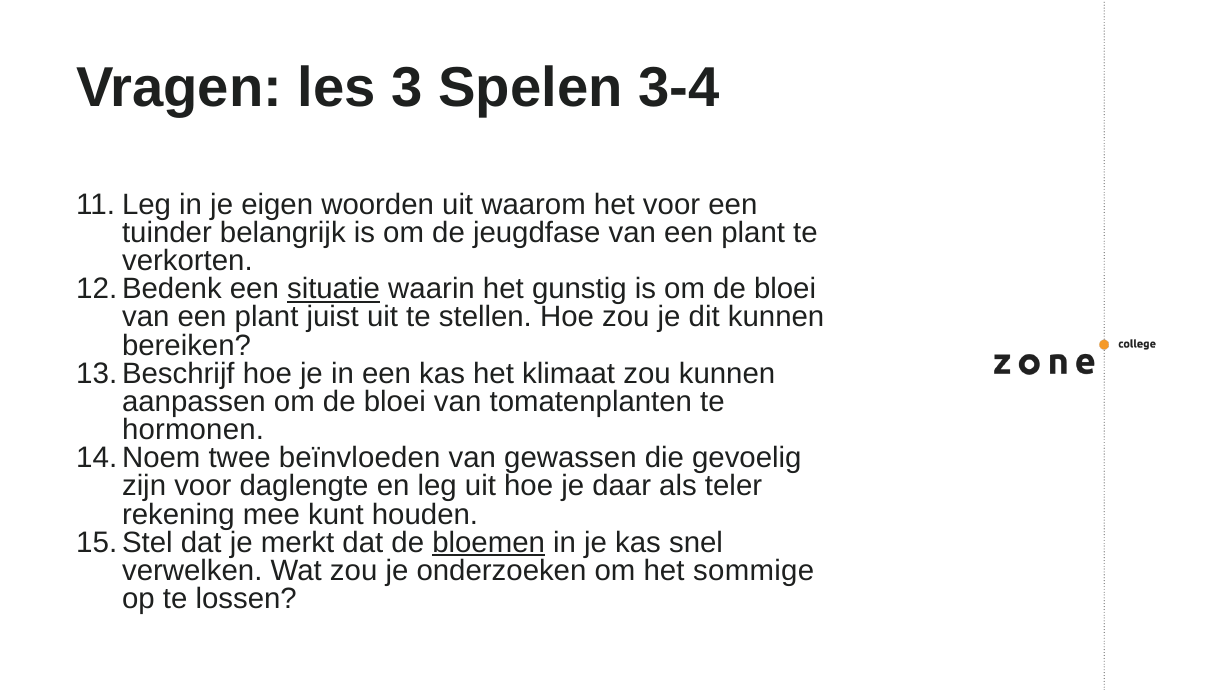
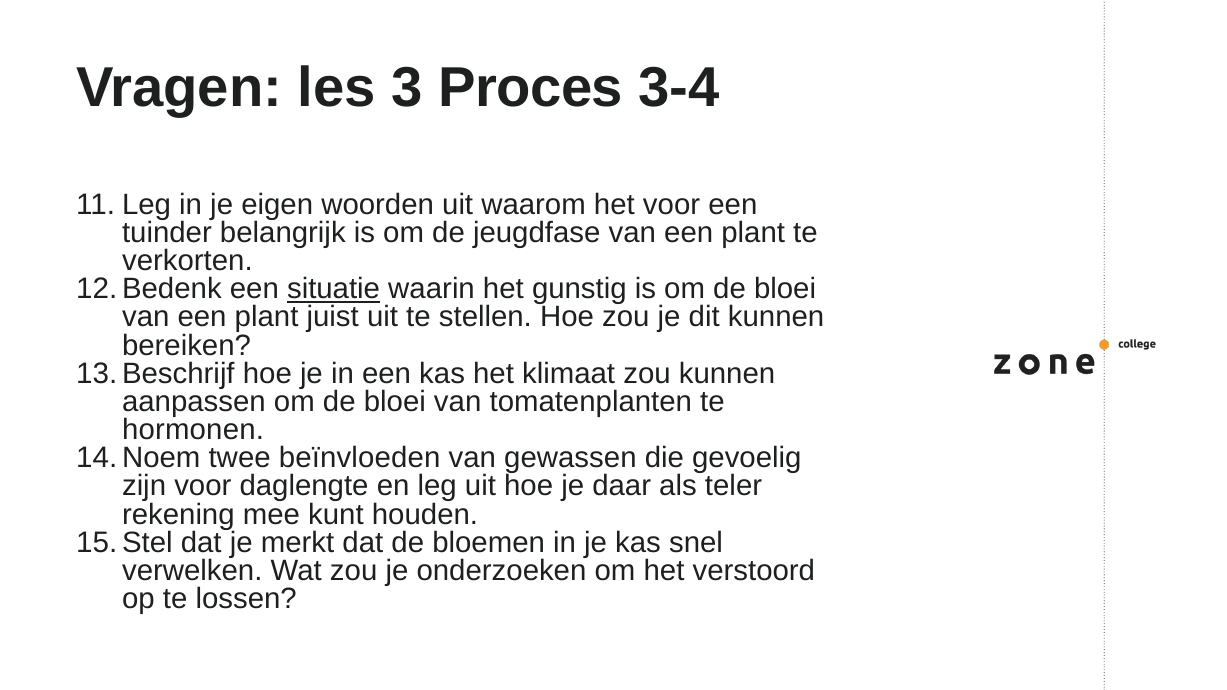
Spelen: Spelen -> Proces
bloemen underline: present -> none
sommige: sommige -> verstoord
